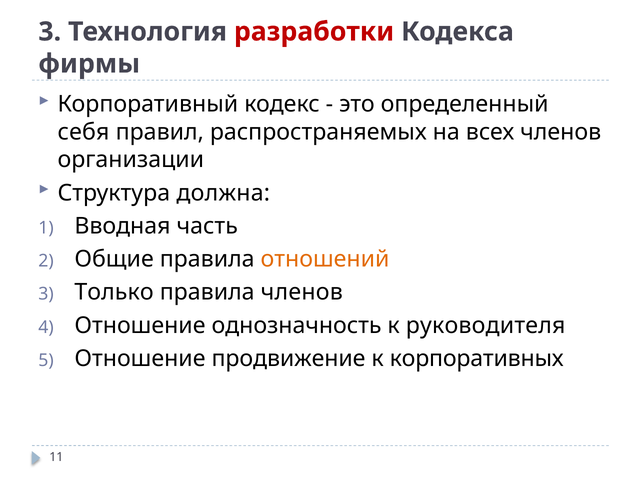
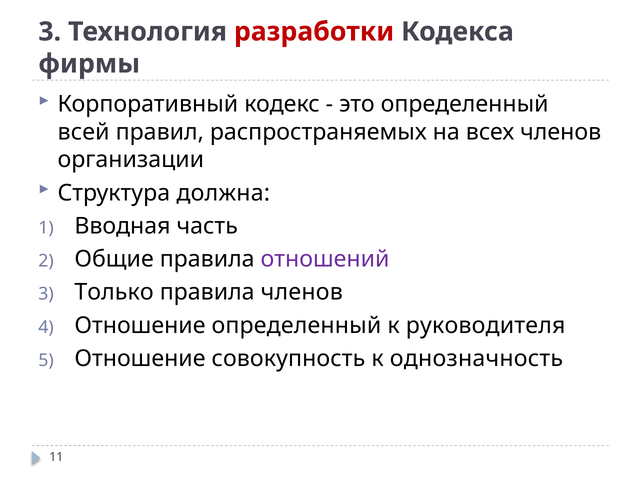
себя: себя -> всей
отношений colour: orange -> purple
Отношение однозначность: однозначность -> определенный
продвижение: продвижение -> совокупность
корпоративных: корпоративных -> однозначность
